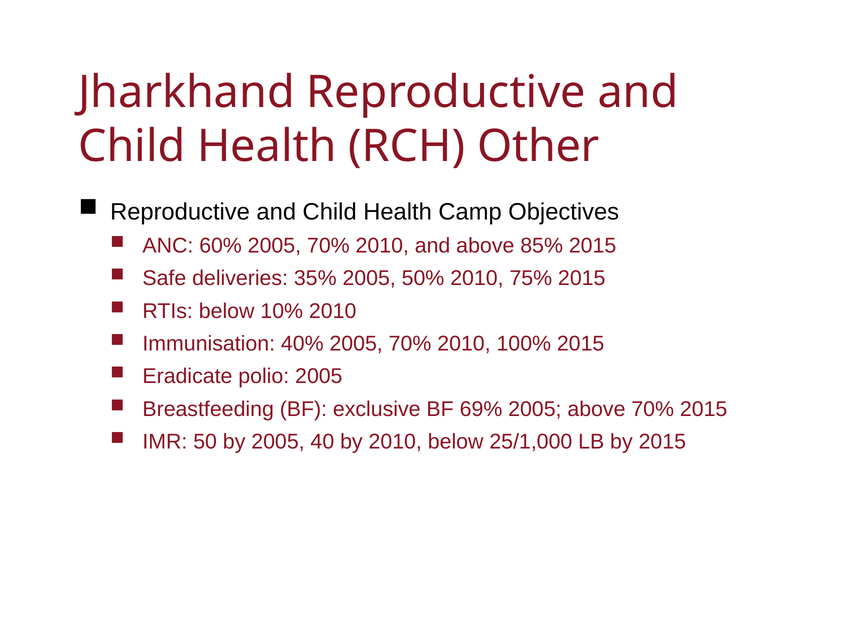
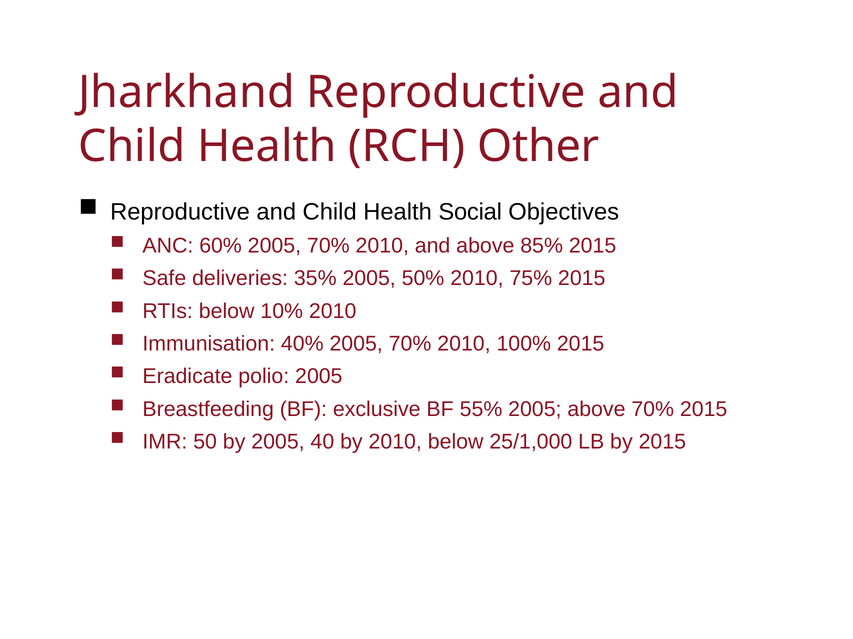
Camp: Camp -> Social
69%: 69% -> 55%
